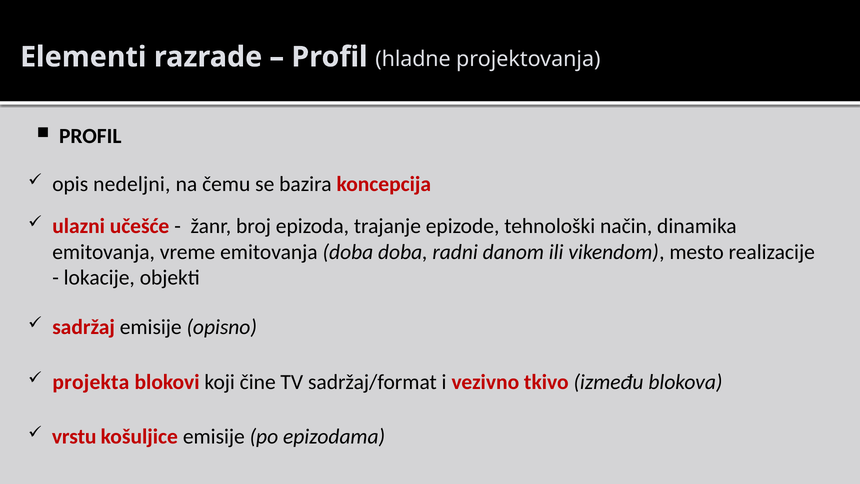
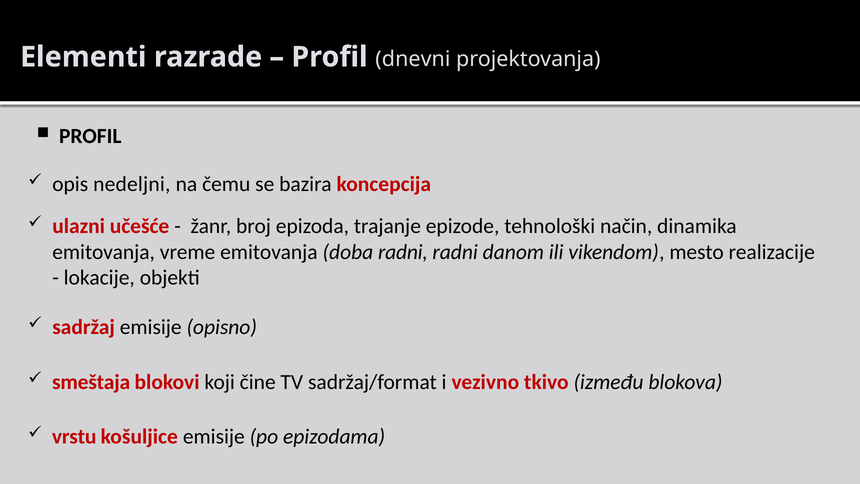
hladne: hladne -> dnevni
doba doba: doba -> radni
projekta: projekta -> smeštaja
